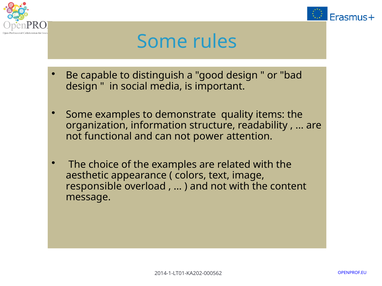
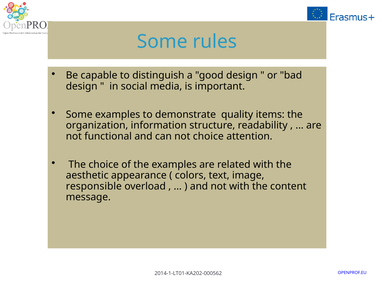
not power: power -> choice
